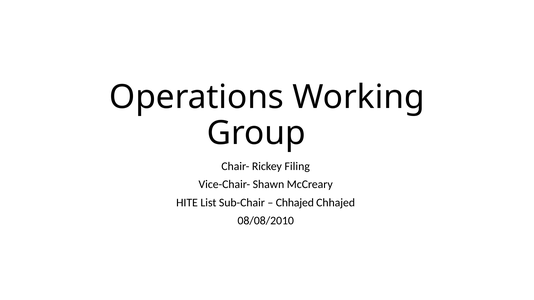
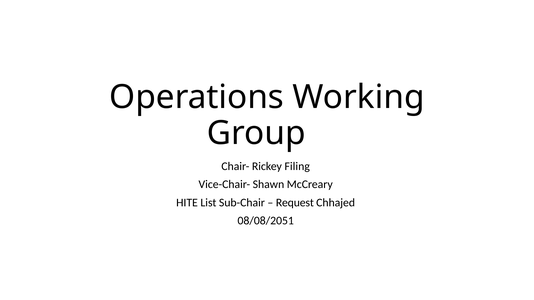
Chhajed at (295, 203): Chhajed -> Request
08/08/2010: 08/08/2010 -> 08/08/2051
